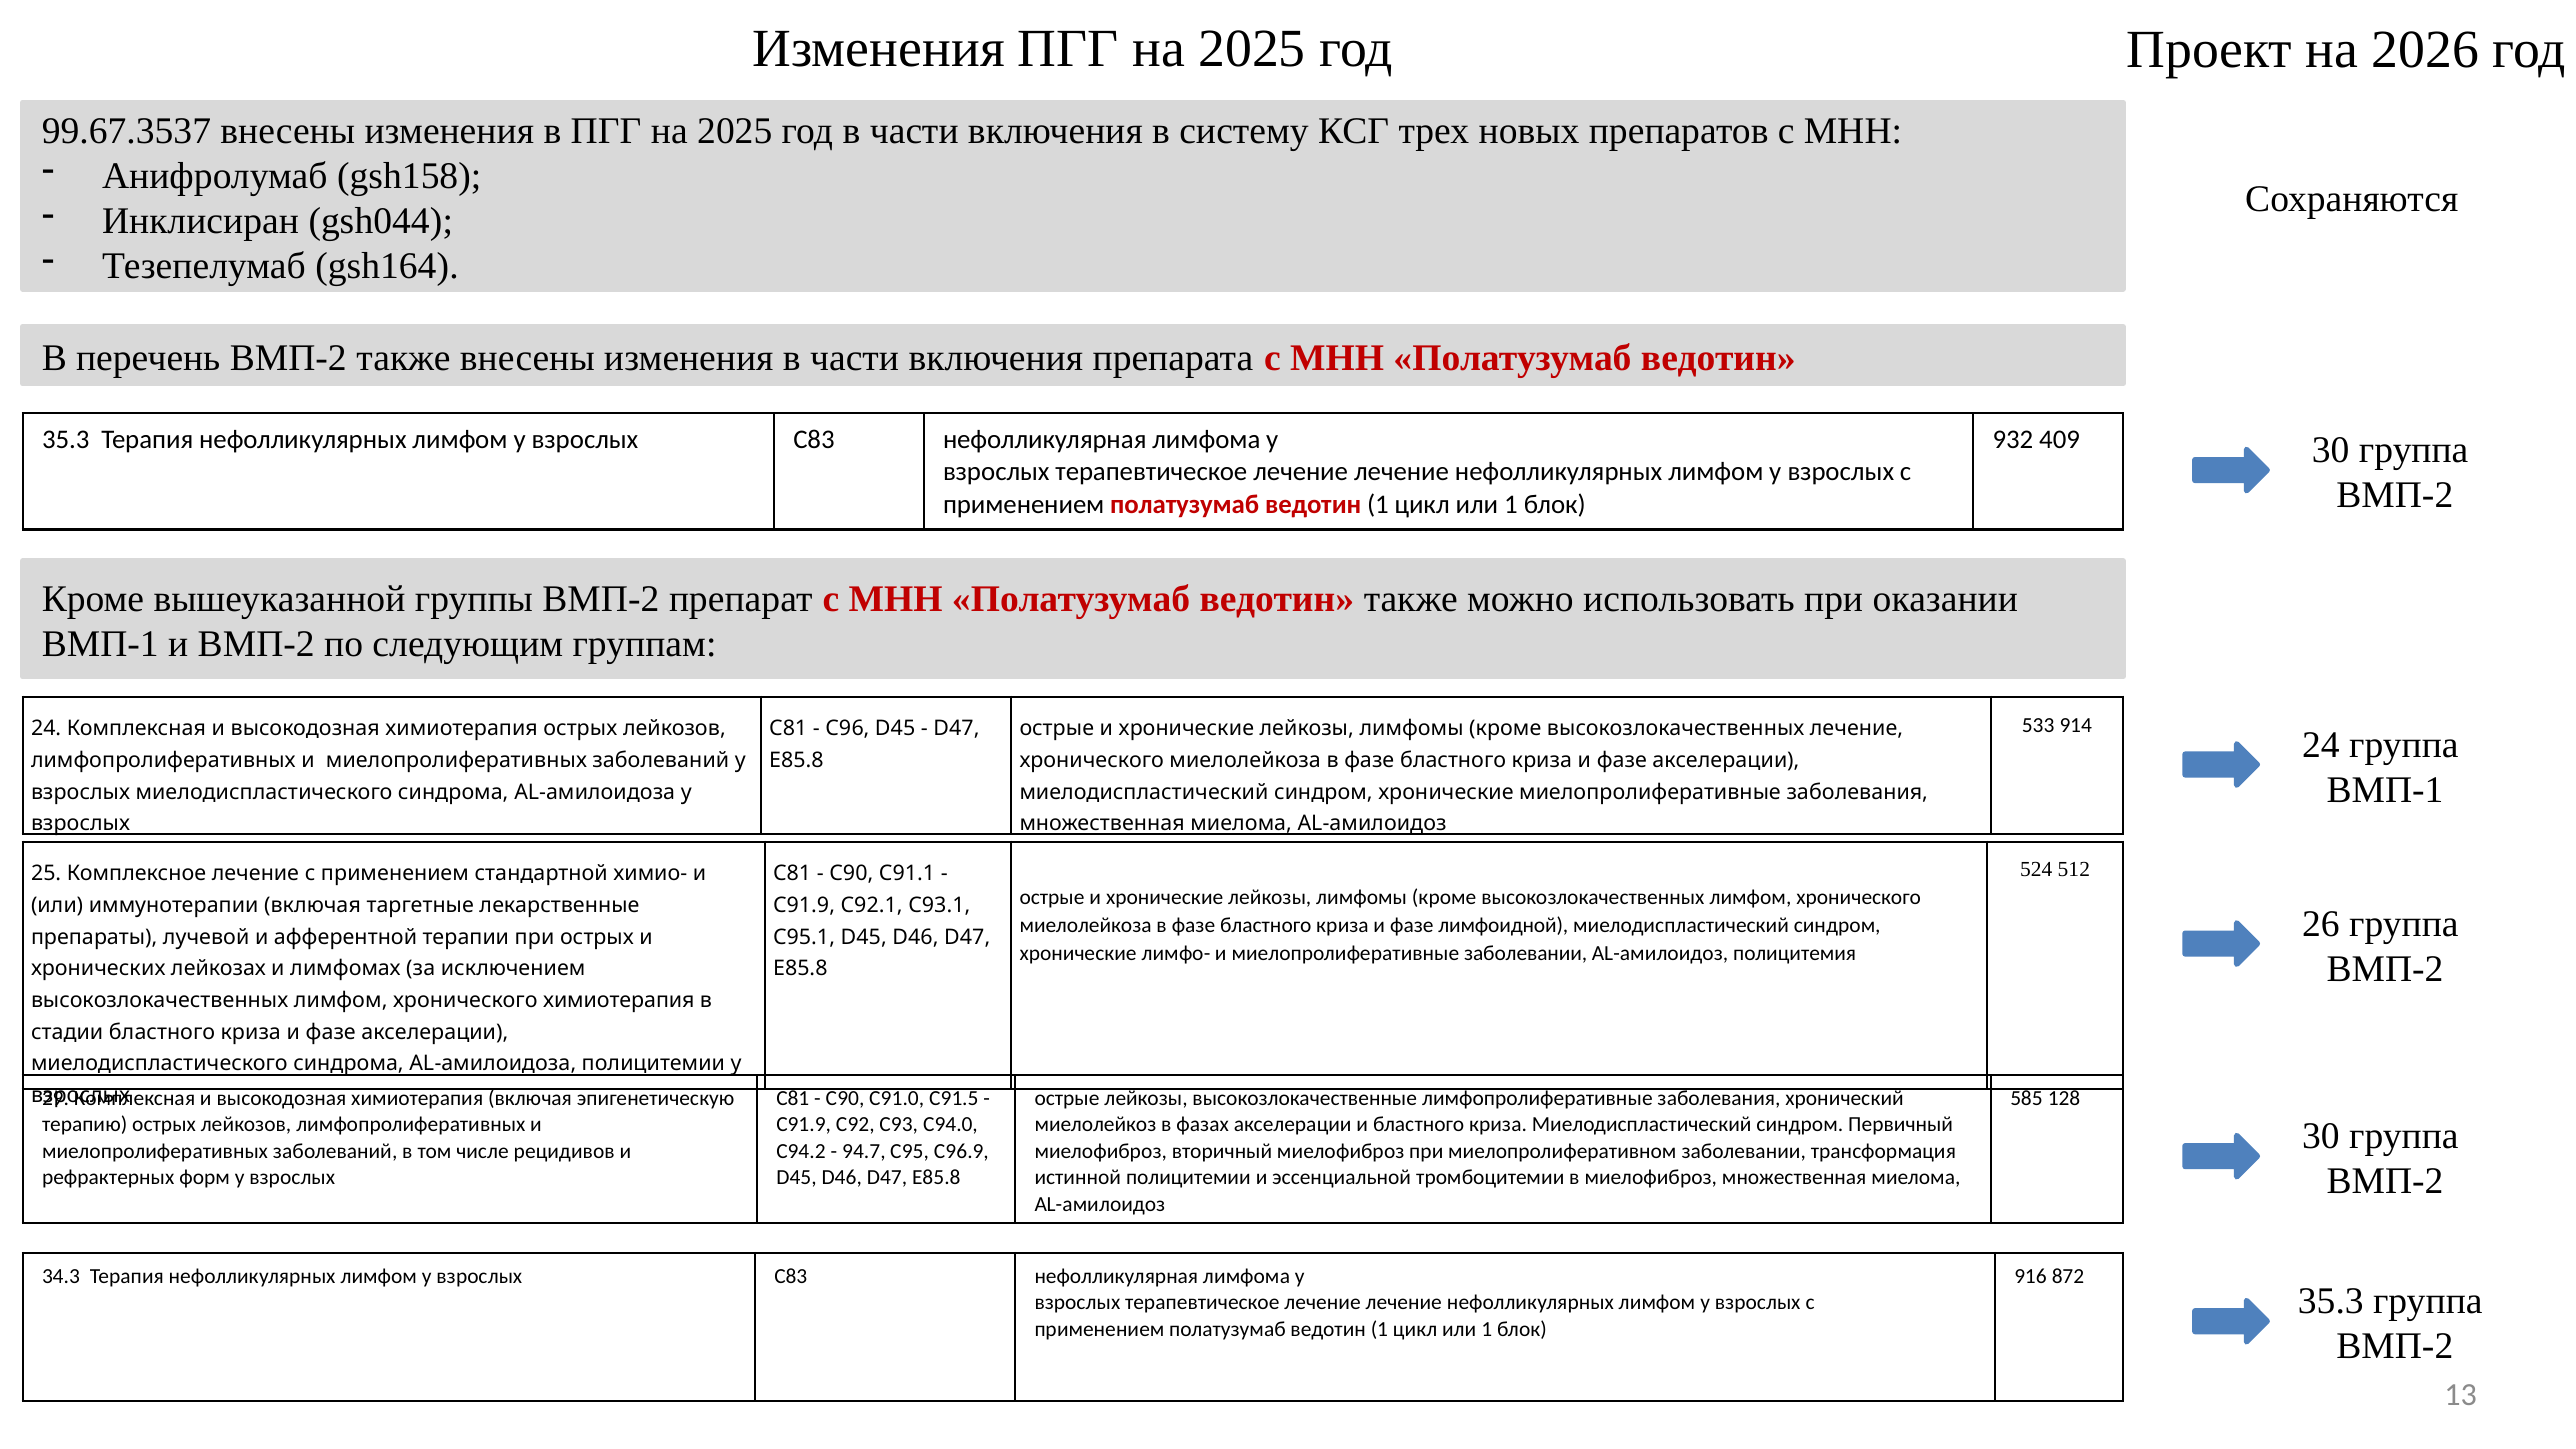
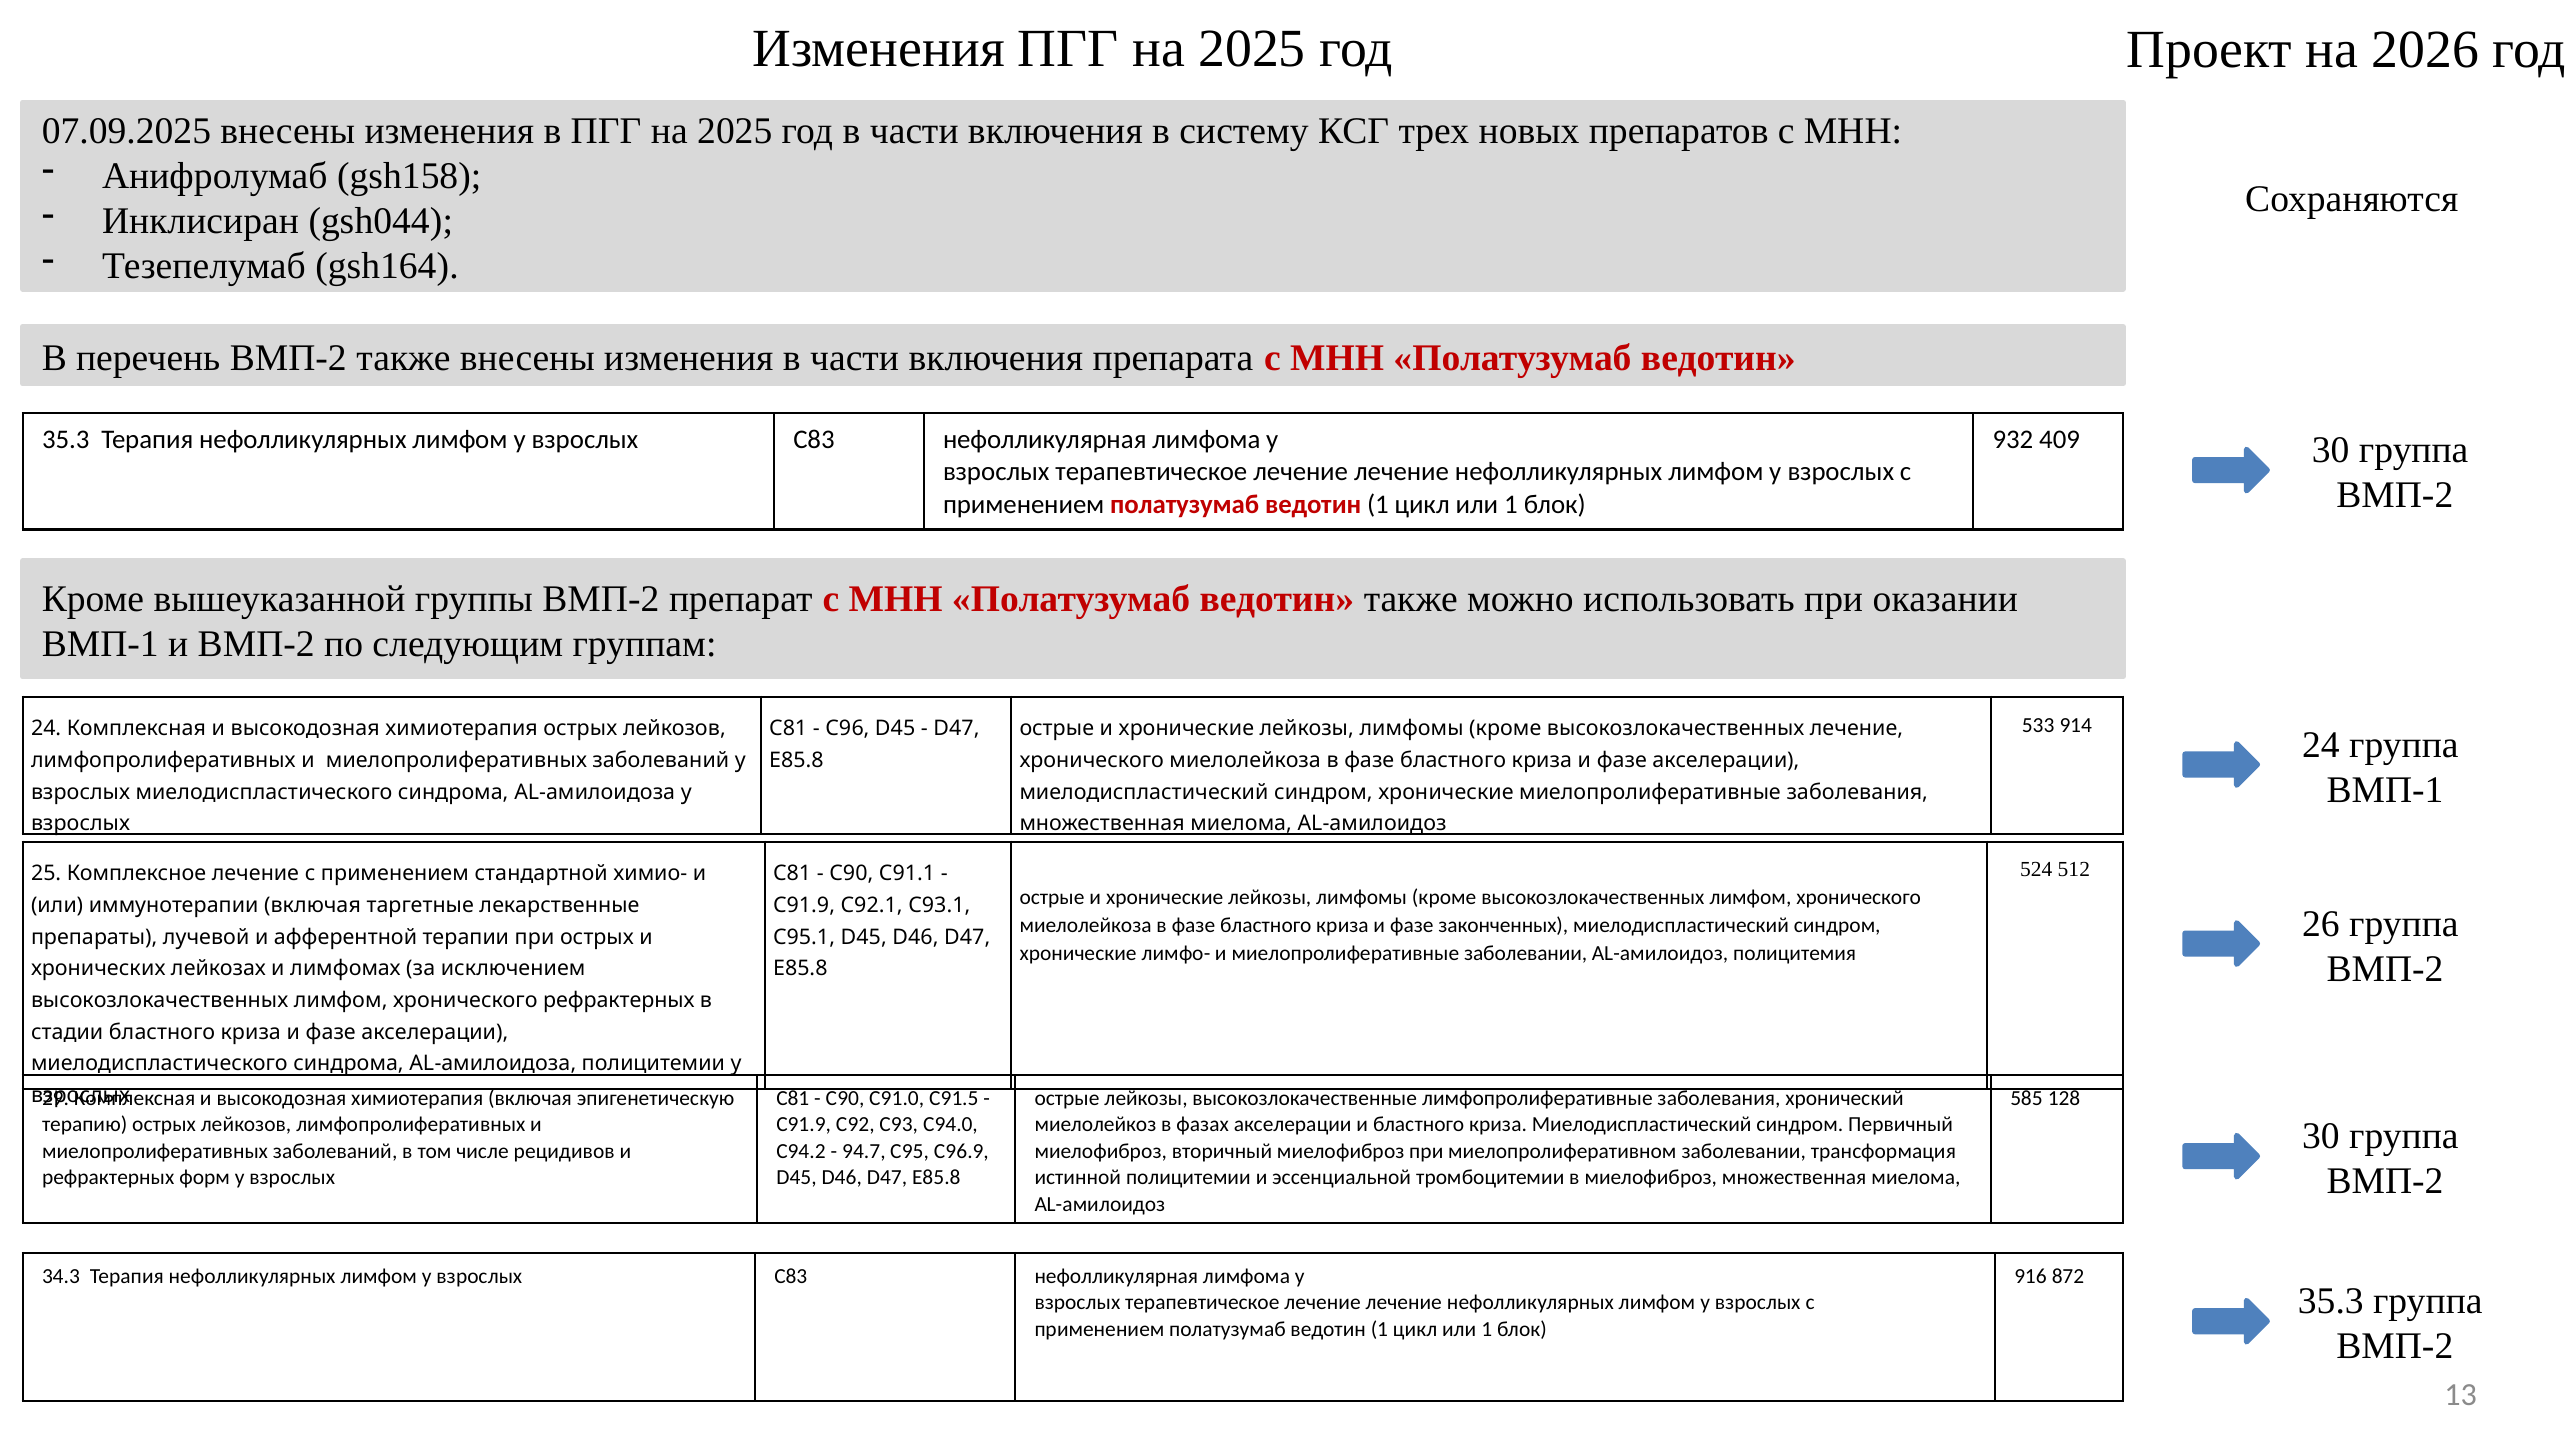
99.67.3537: 99.67.3537 -> 07.09.2025
лимфоидной: лимфоидной -> законченных
хронического химиотерапия: химиотерапия -> рефрактерных
